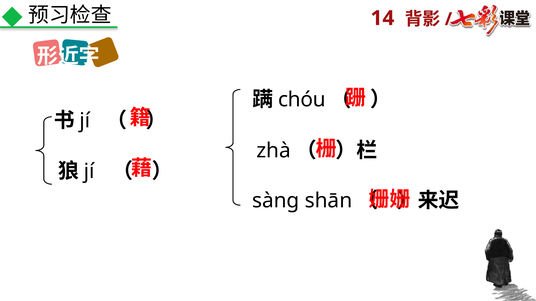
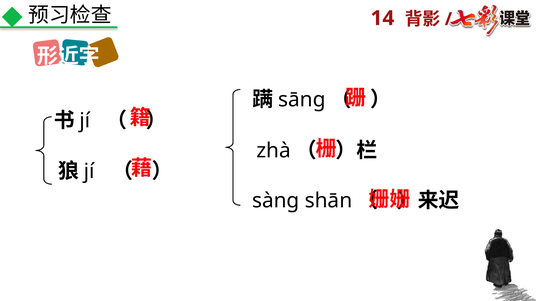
chóu: chóu -> sāng
